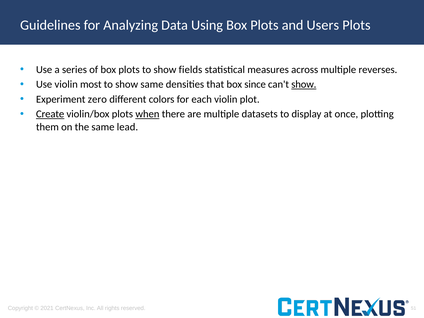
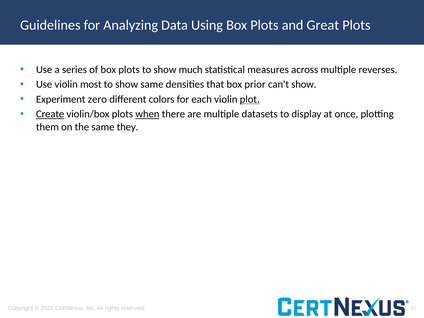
Users: Users -> Great
fields: fields -> much
since: since -> prior
show at (304, 84) underline: present -> none
plot underline: none -> present
lead: lead -> they
